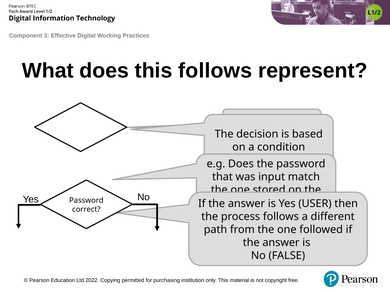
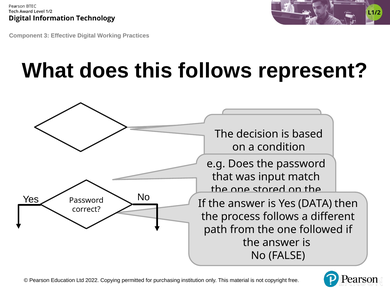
USER: USER -> DATA
